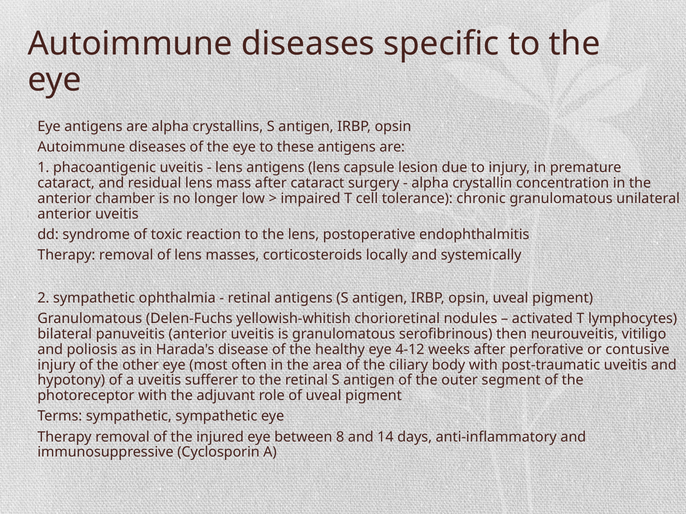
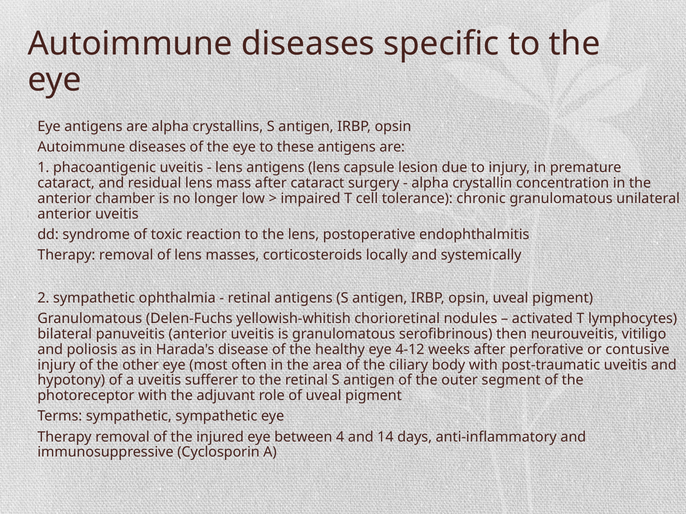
8: 8 -> 4
